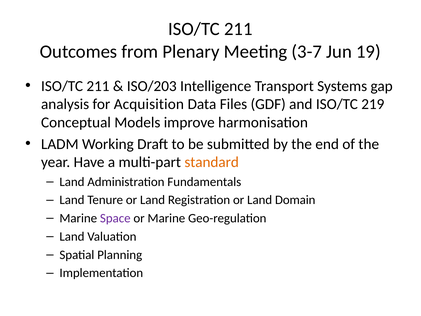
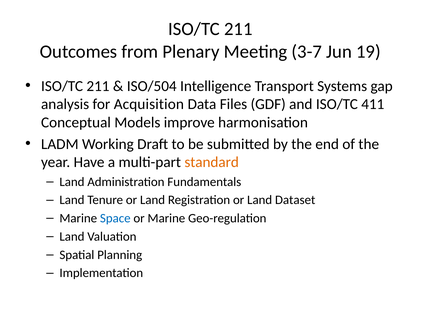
ISO/203: ISO/203 -> ISO/504
219: 219 -> 411
Domain: Domain -> Dataset
Space colour: purple -> blue
